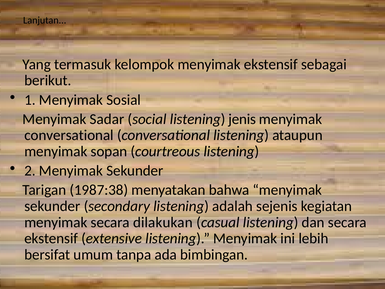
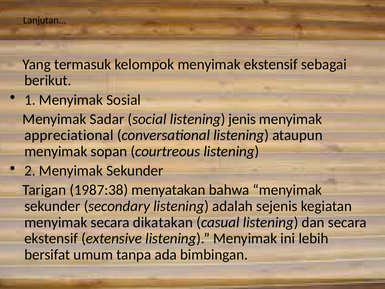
conversational at (69, 135): conversational -> appreciational
dilakukan: dilakukan -> dikatakan
